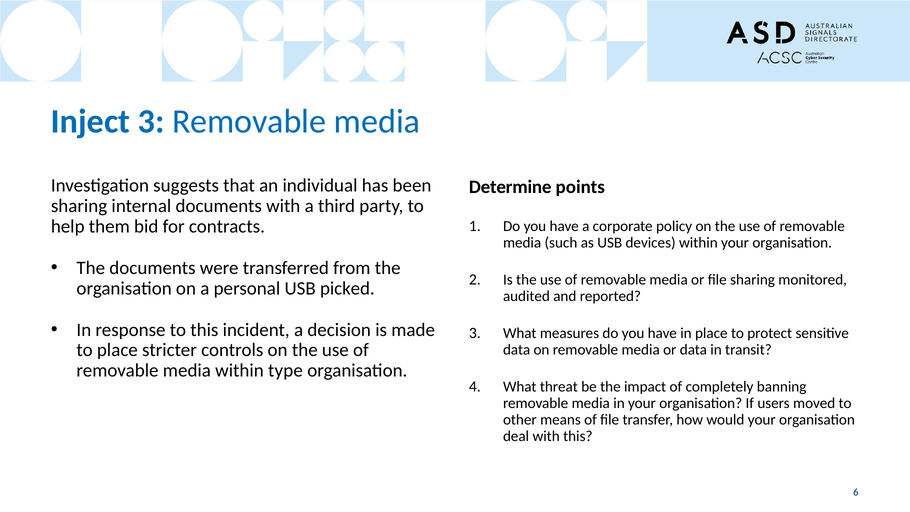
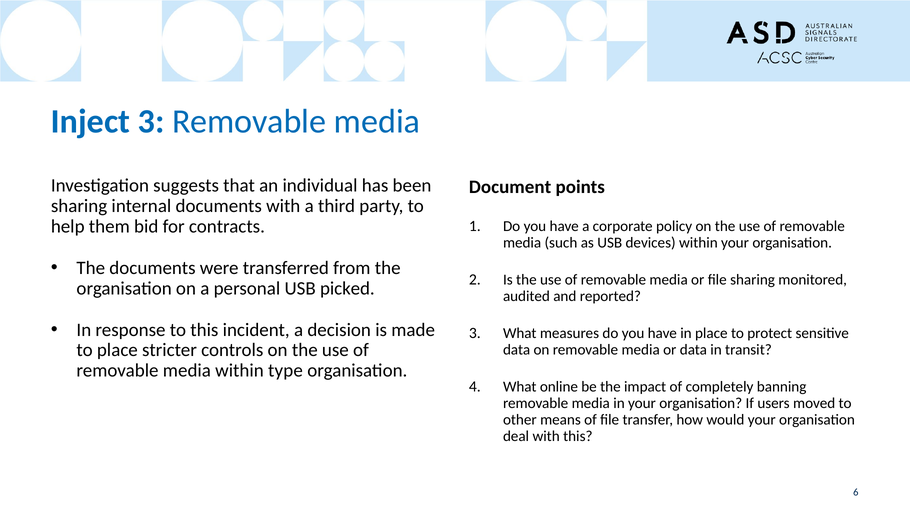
Determine: Determine -> Document
threat: threat -> online
